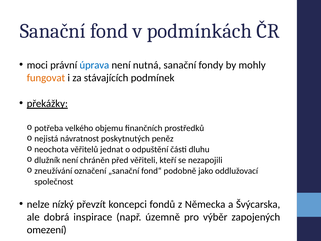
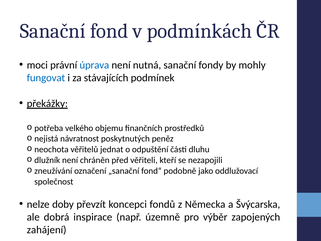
fungovat colour: orange -> blue
nízký: nízký -> doby
omezení: omezení -> zahájení
